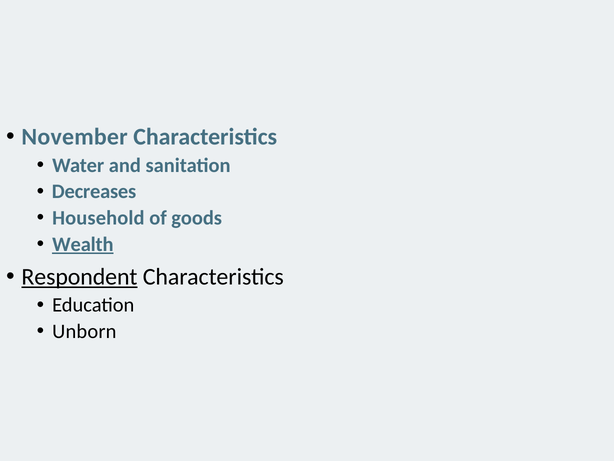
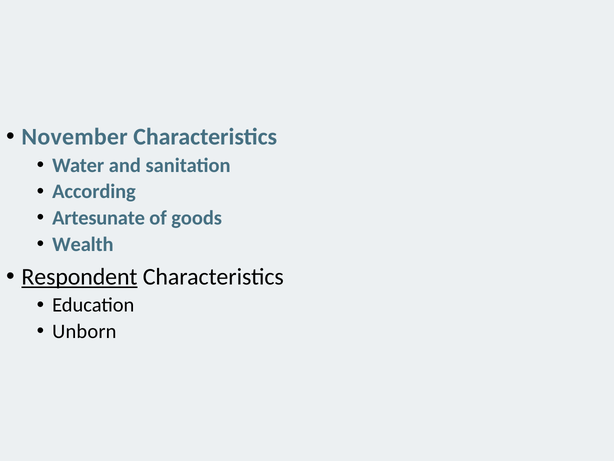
Decreases: Decreases -> According
Household: Household -> Artesunate
Wealth underline: present -> none
